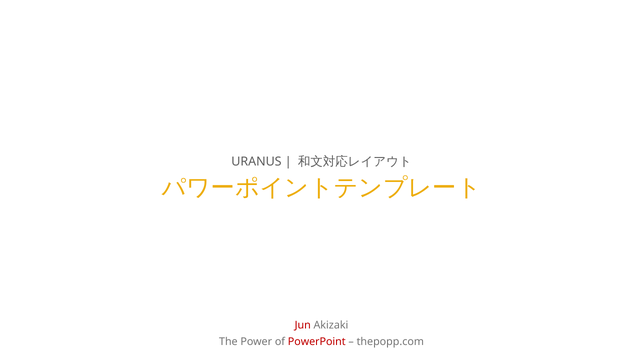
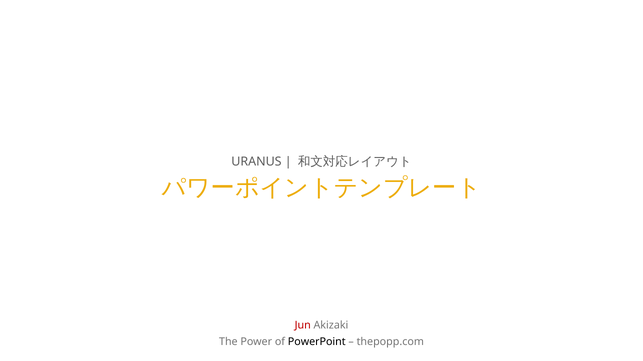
PowerPoint colour: red -> black
